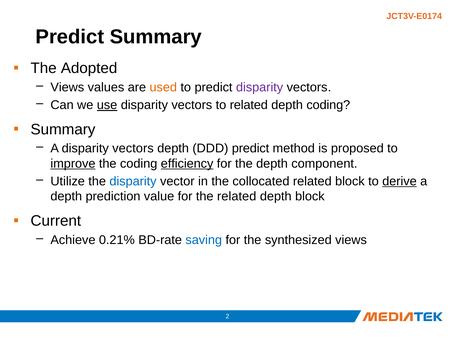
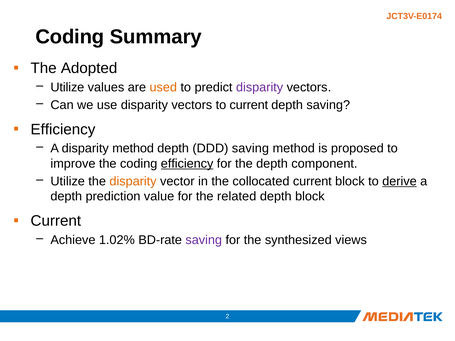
Predict at (70, 37): Predict -> Coding
Views at (67, 87): Views -> Utilize
use underline: present -> none
to related: related -> current
depth coding: coding -> saving
Summary at (63, 130): Summary -> Efficiency
A disparity vectors: vectors -> method
DDD predict: predict -> saving
improve underline: present -> none
disparity at (133, 181) colour: blue -> orange
collocated related: related -> current
0.21%: 0.21% -> 1.02%
saving at (204, 240) colour: blue -> purple
